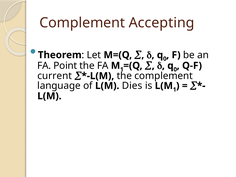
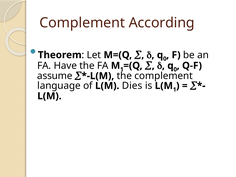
Accepting: Accepting -> According
Point: Point -> Have
current: current -> assume
